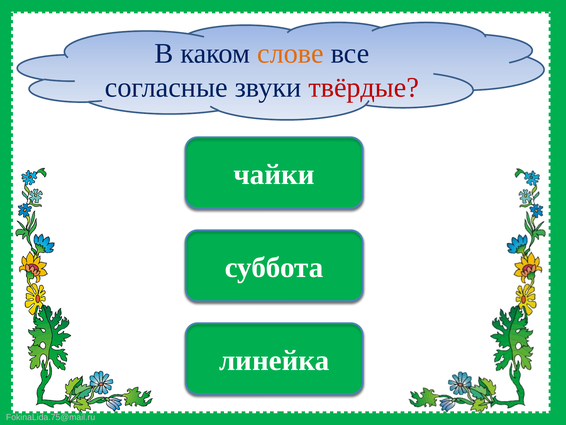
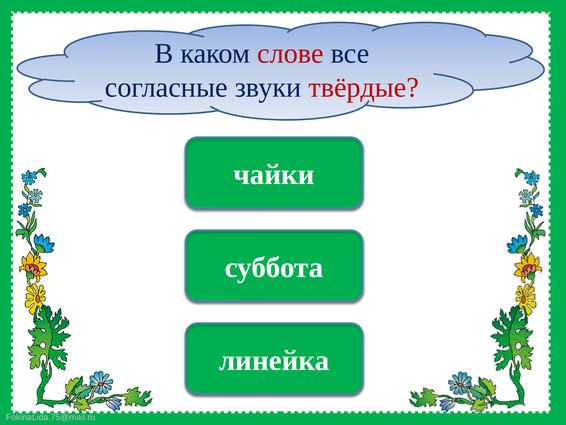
слове colour: orange -> red
